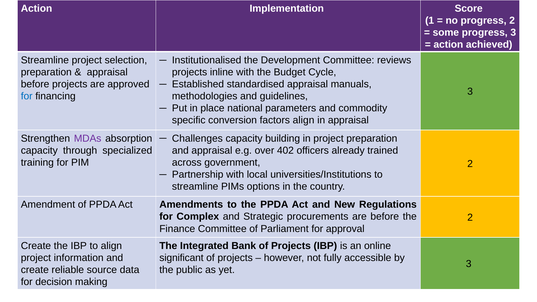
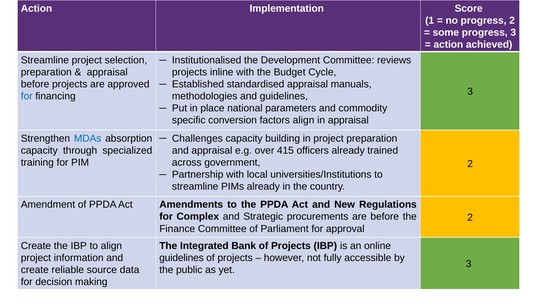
MDAs colour: purple -> blue
402: 402 -> 415
PIMs options: options -> already
significant at (181, 258): significant -> guidelines
